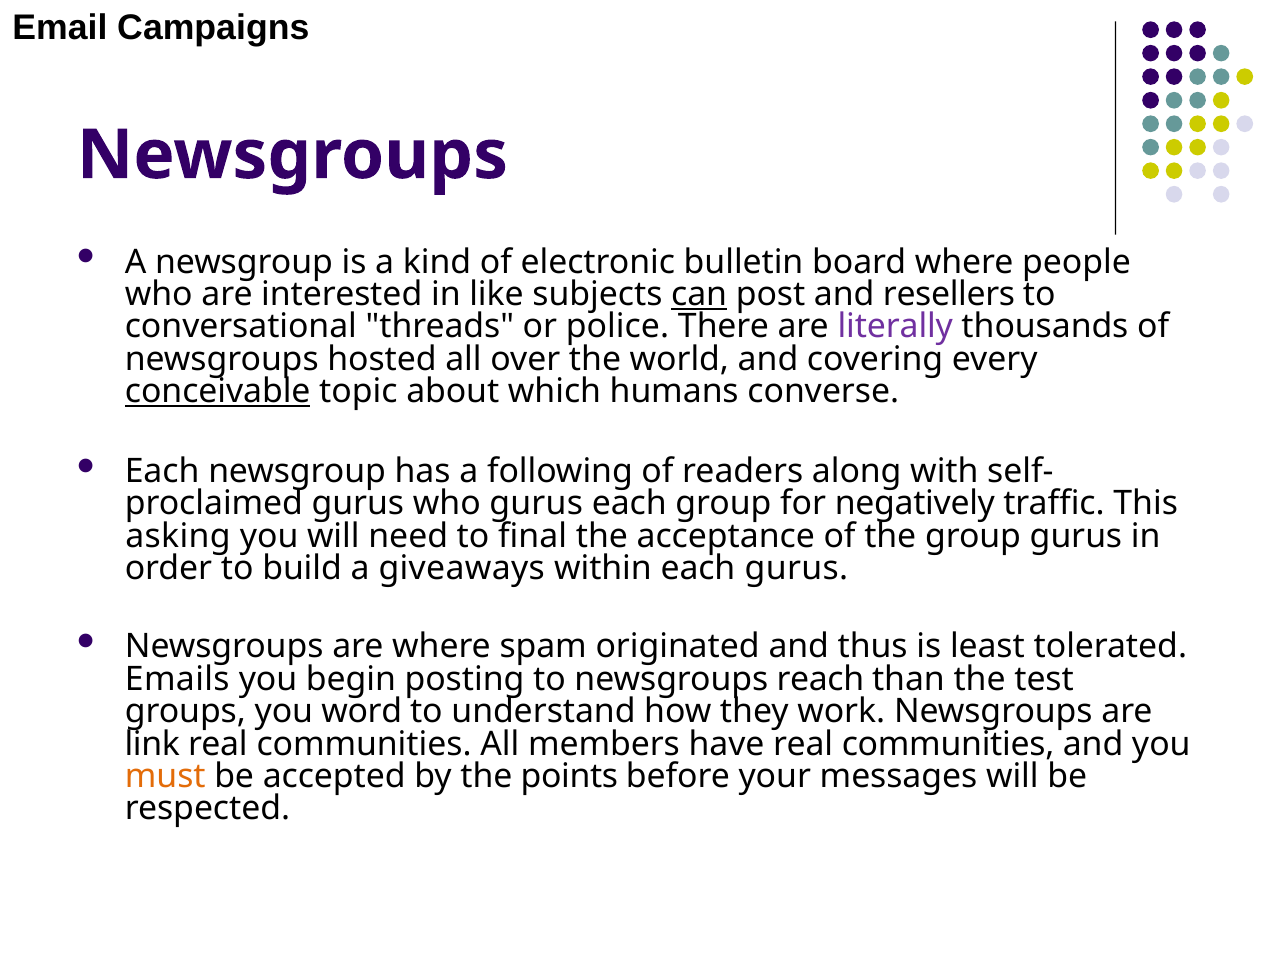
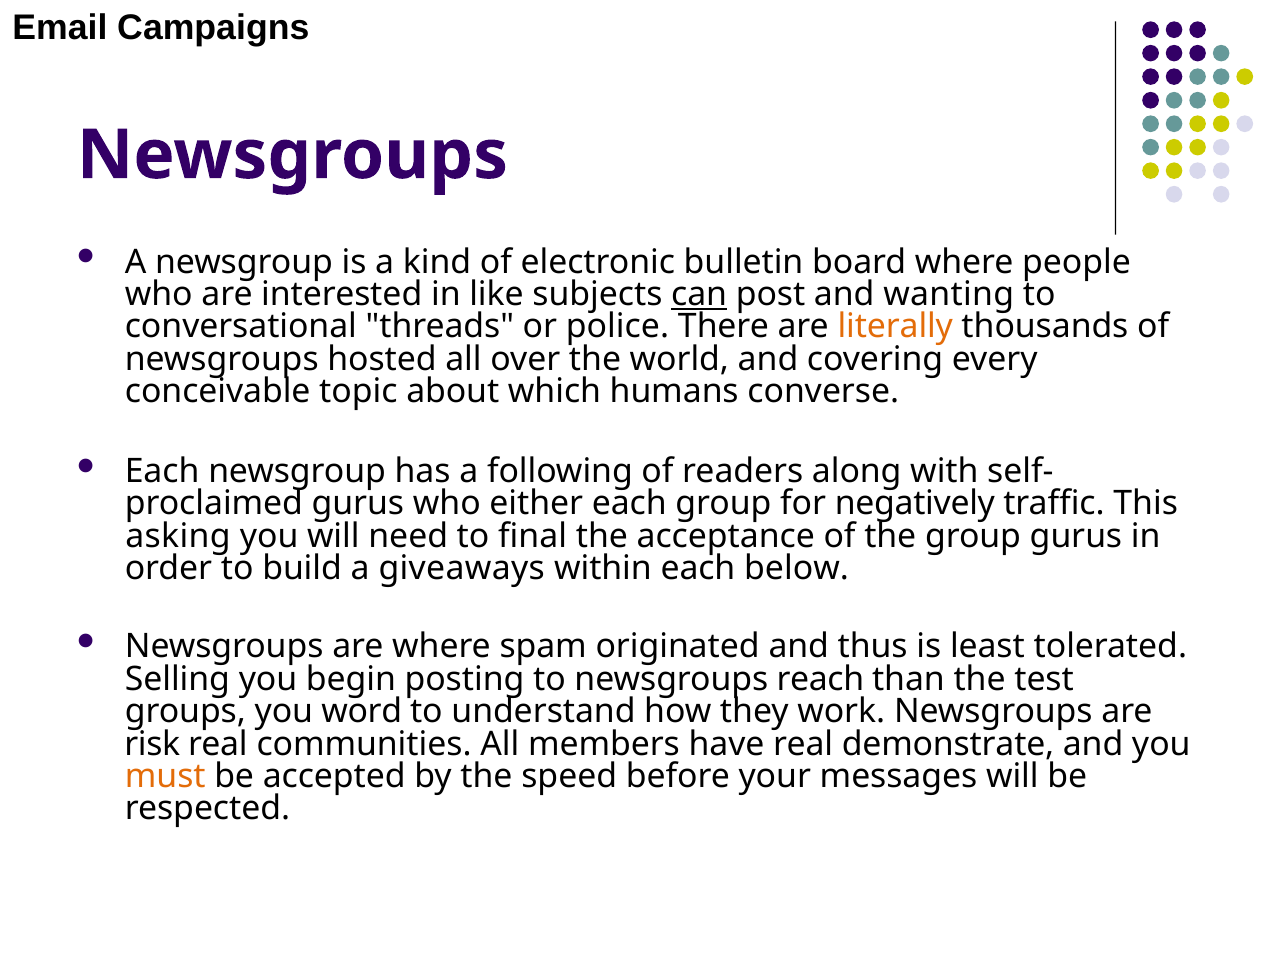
resellers: resellers -> wanting
literally colour: purple -> orange
conceivable underline: present -> none
who gurus: gurus -> either
each gurus: gurus -> below
Emails: Emails -> Selling
link: link -> risk
have real communities: communities -> demonstrate
points: points -> speed
